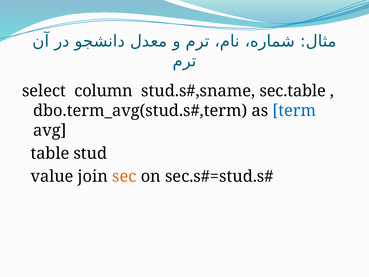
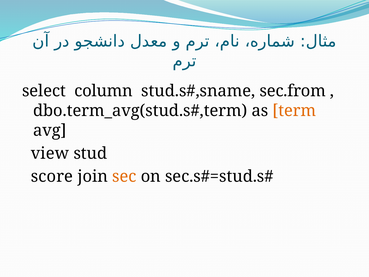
sec.table: sec.table -> sec.from
term colour: blue -> orange
table: table -> view
value: value -> score
